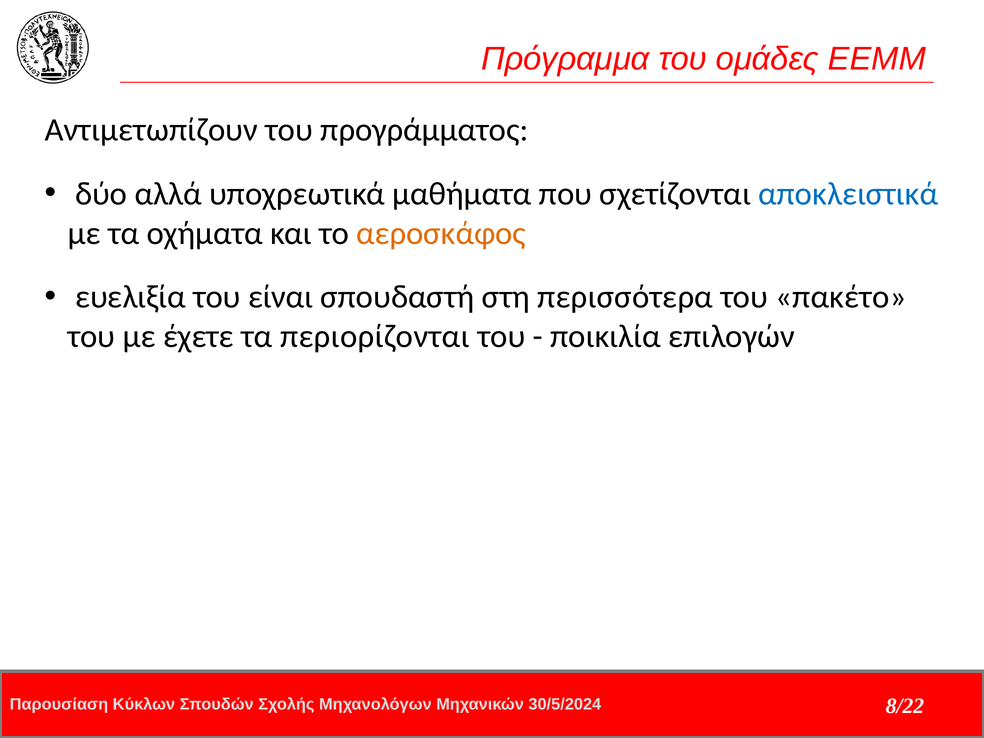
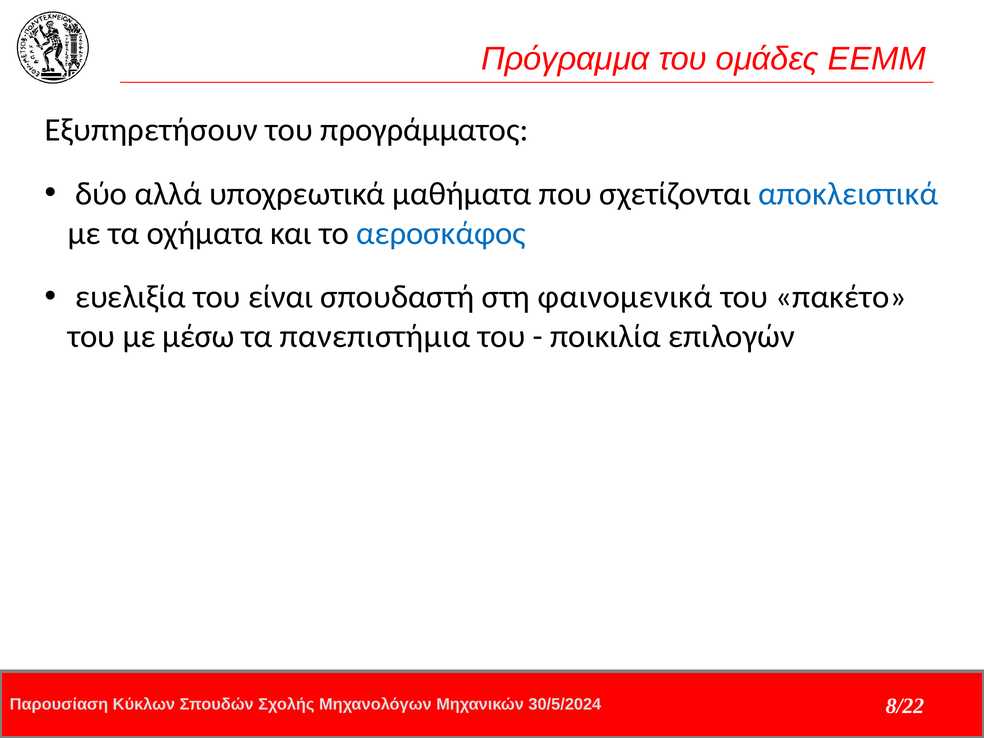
Αντιμετωπίζουν: Αντιμετωπίζουν -> Εξυπηρετήσουν
αεροσκάφος colour: orange -> blue
περισσότερα: περισσότερα -> φαινομενικά
έχετε: έχετε -> μέσω
περιορίζονται: περιορίζονται -> πανεπιστήμια
